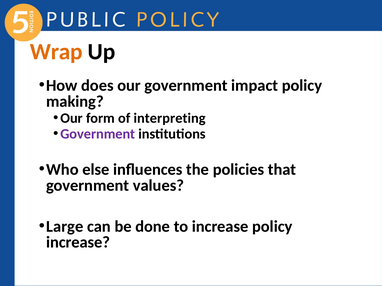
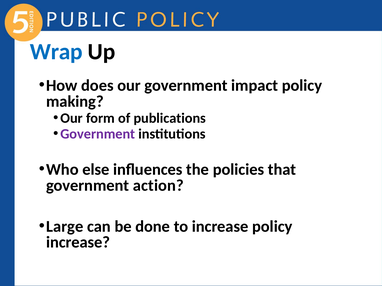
Wrap colour: orange -> blue
interpreting: interpreting -> publications
values: values -> action
